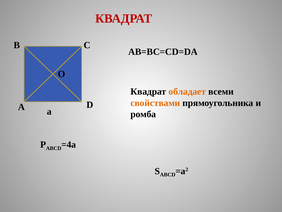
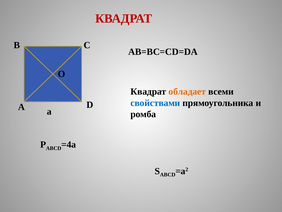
свойствами colour: orange -> blue
